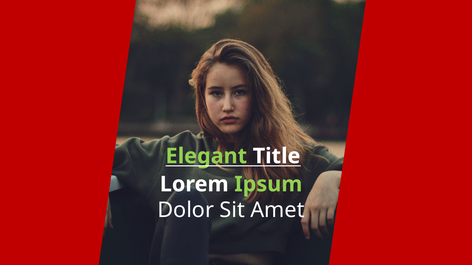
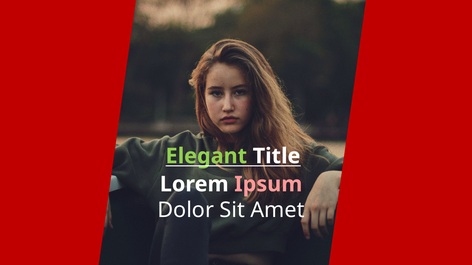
Ipsum colour: light green -> pink
